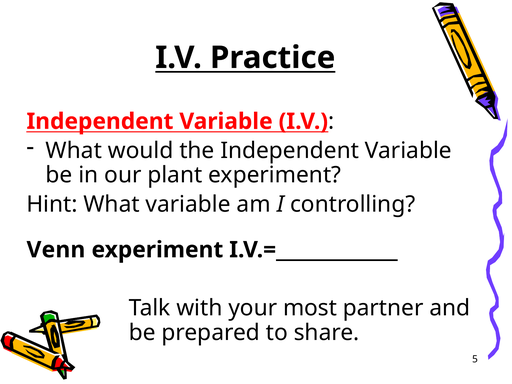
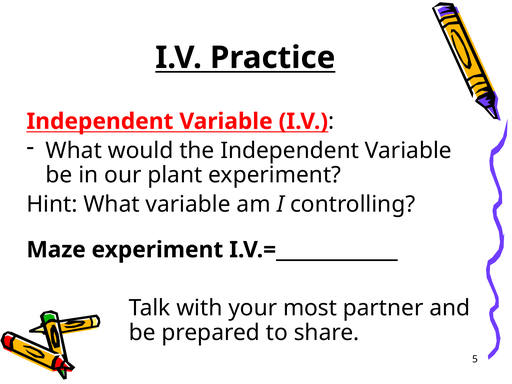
Venn: Venn -> Maze
